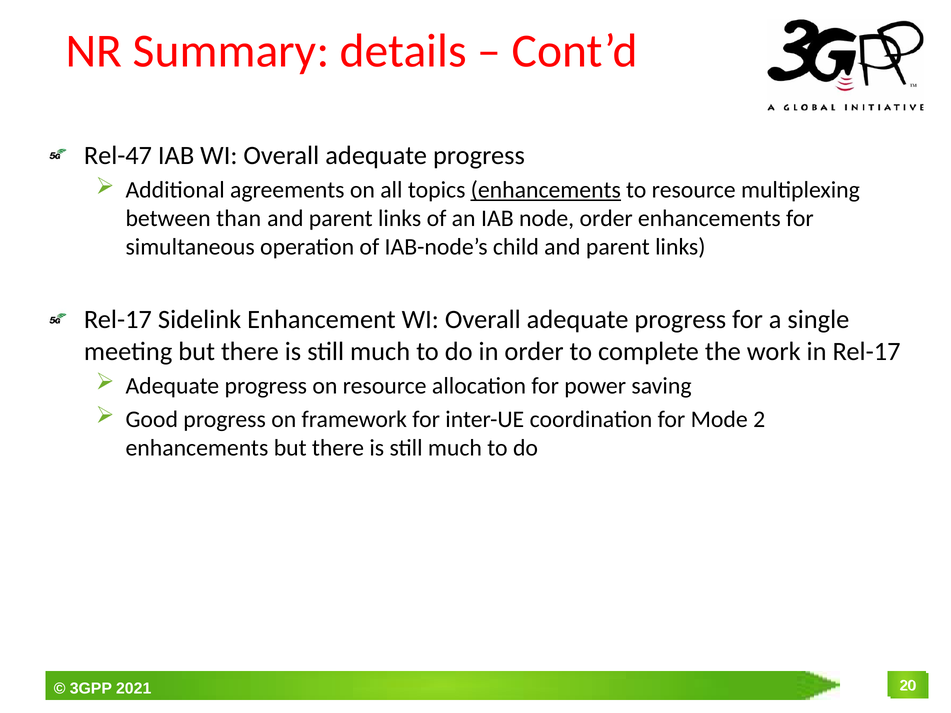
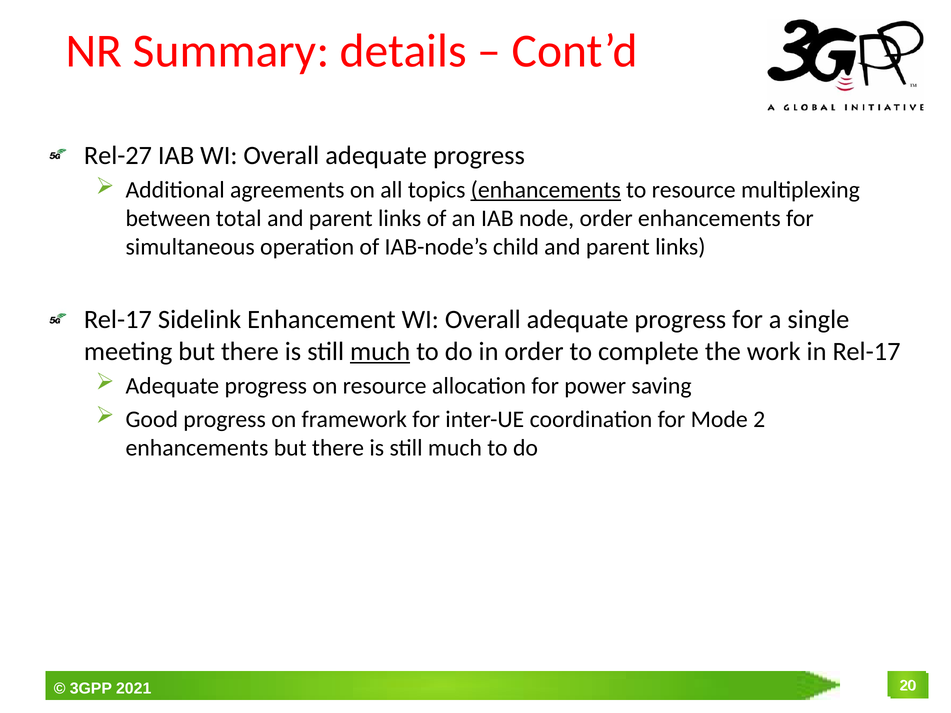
Rel-47: Rel-47 -> Rel-27
than: than -> total
much at (380, 351) underline: none -> present
